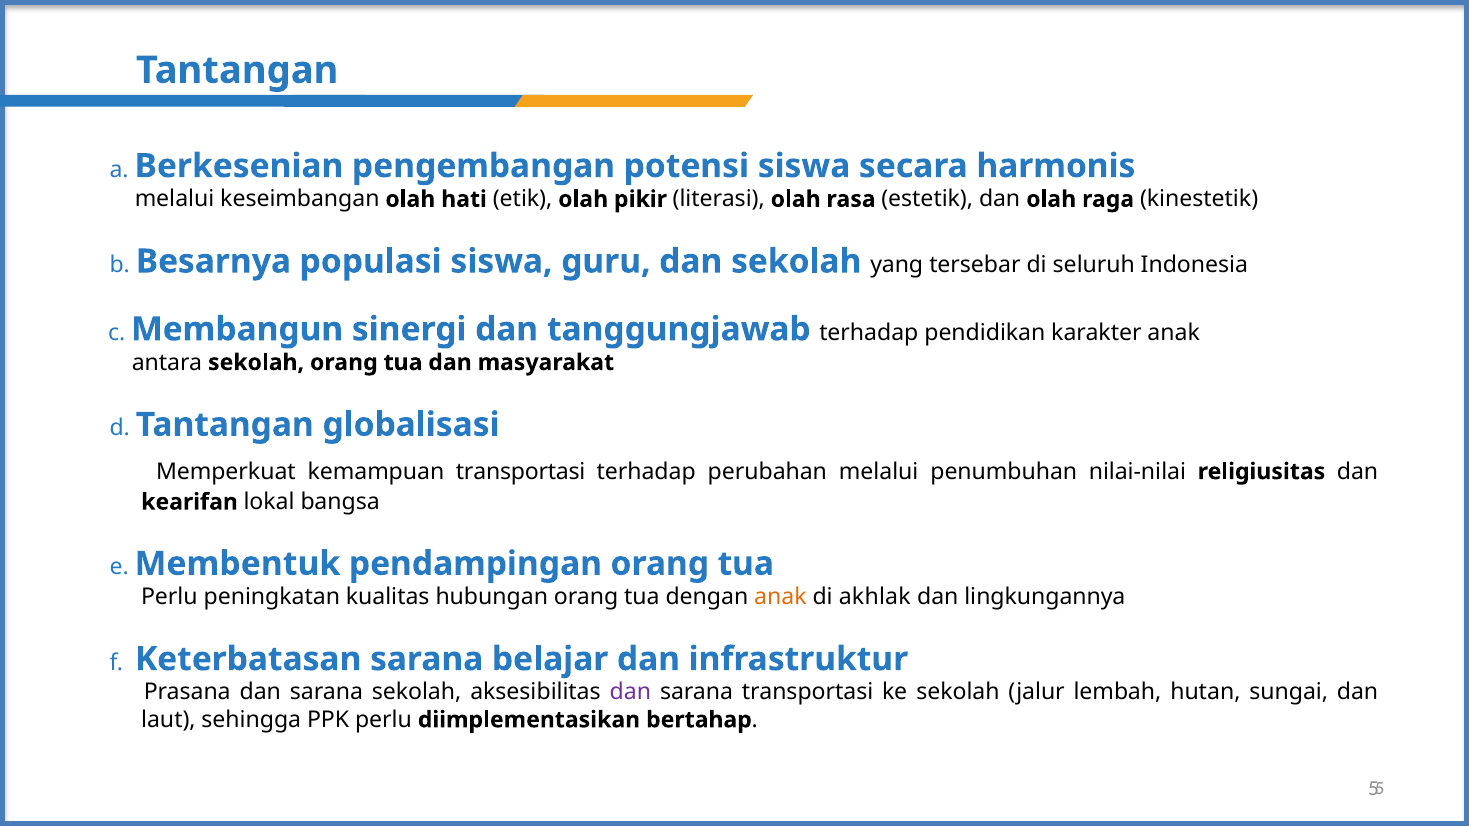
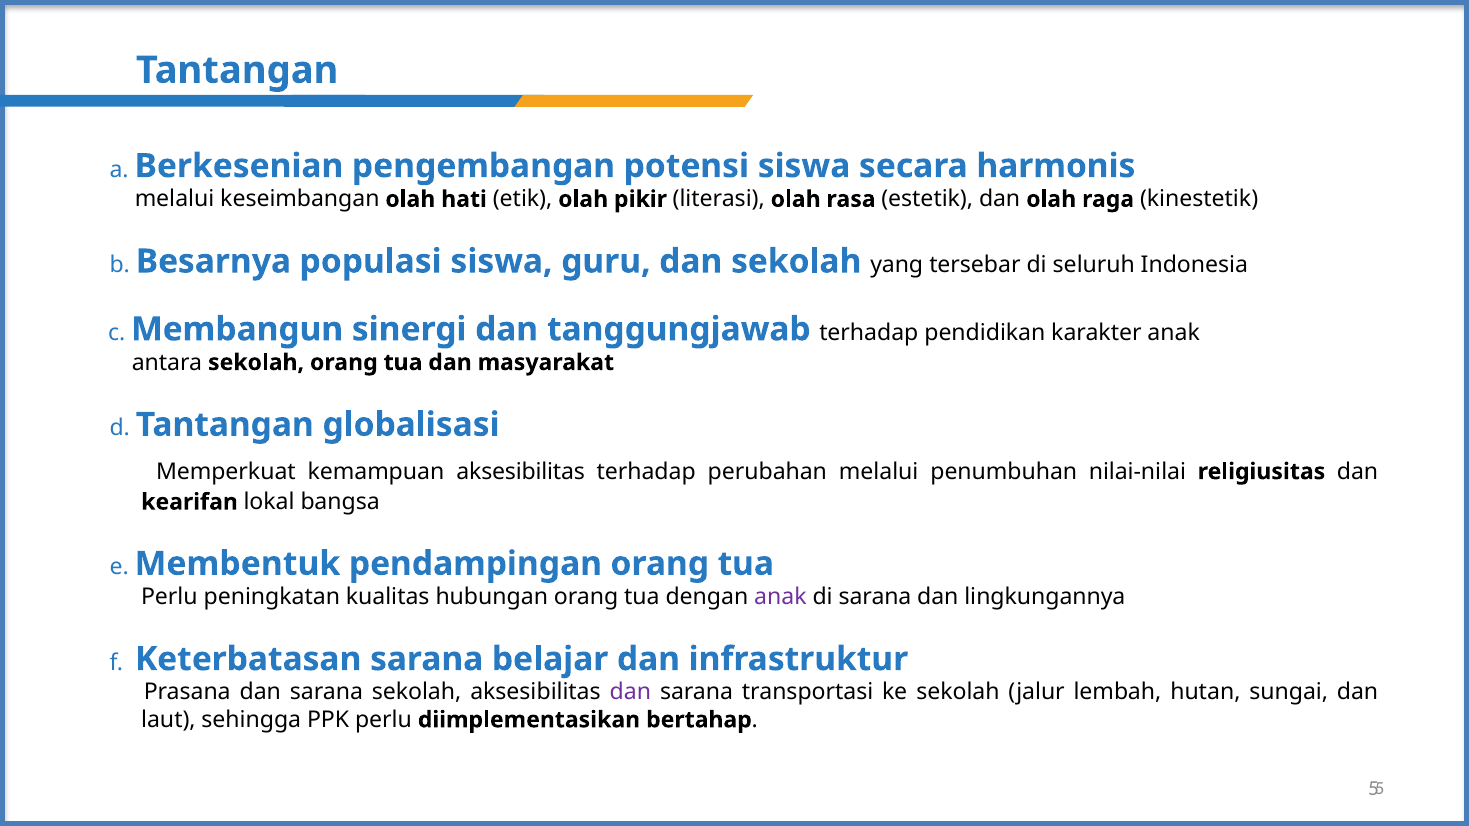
kemampuan transportasi: transportasi -> aksesibilitas
anak at (780, 597) colour: orange -> purple
di akhlak: akhlak -> sarana
